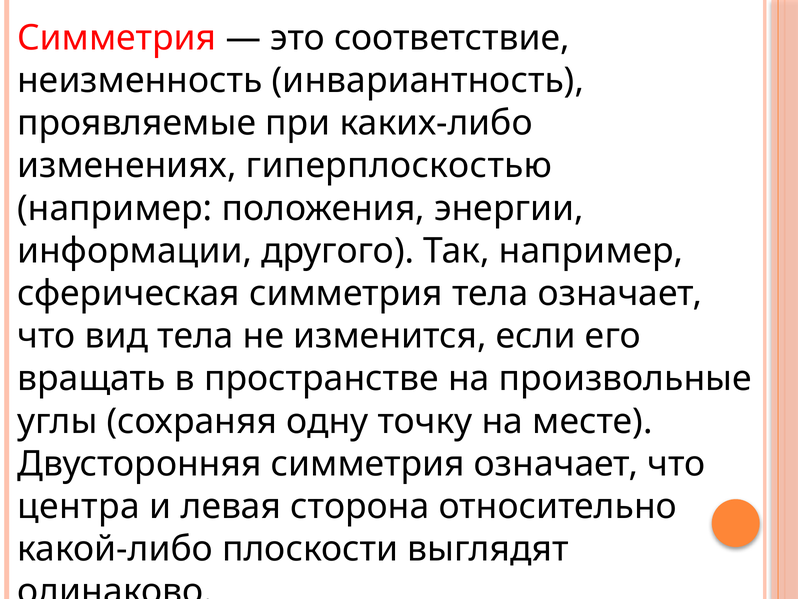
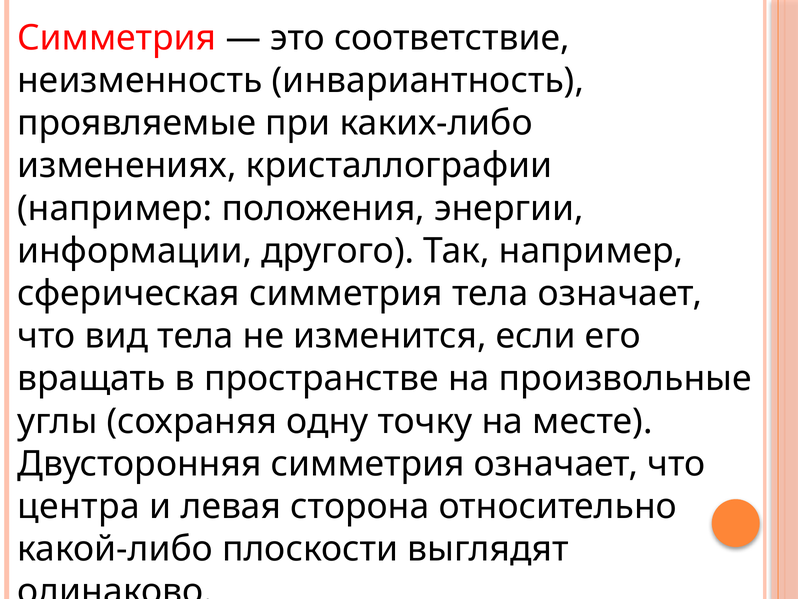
гиперплоскостью: гиперплоскостью -> кристаллографии
